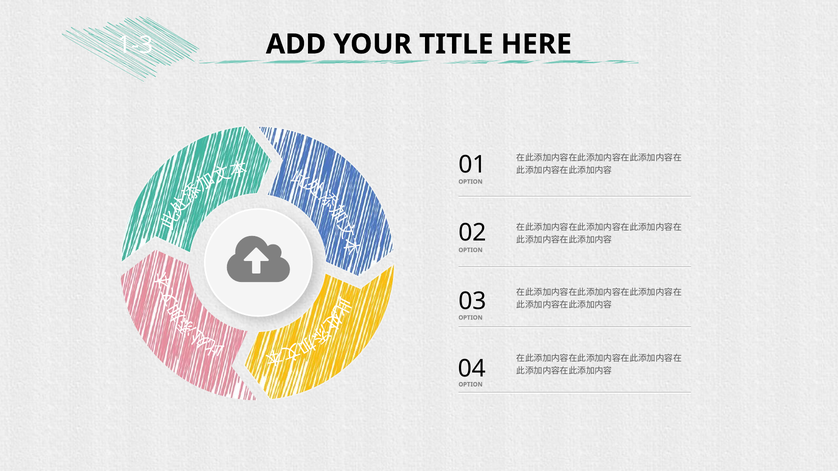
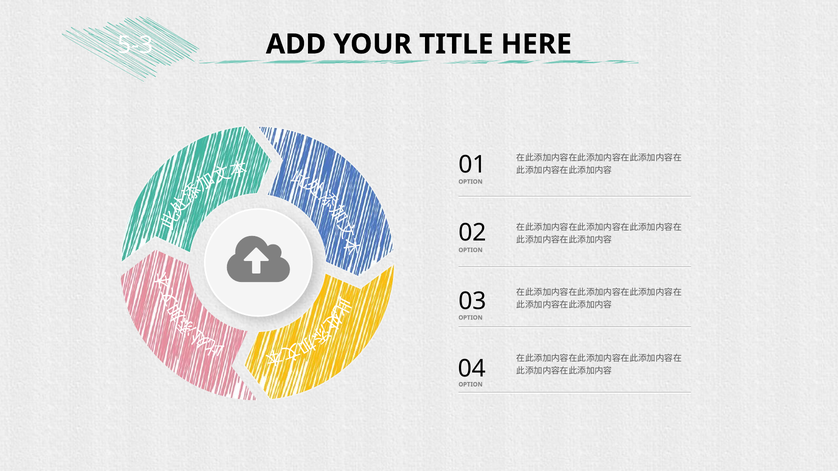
1-3: 1-3 -> 5-3
